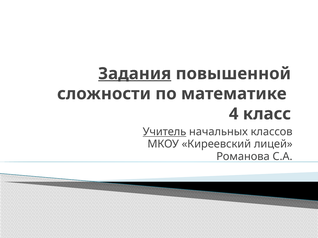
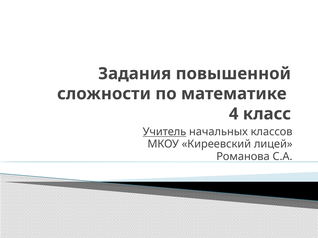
Задания underline: present -> none
